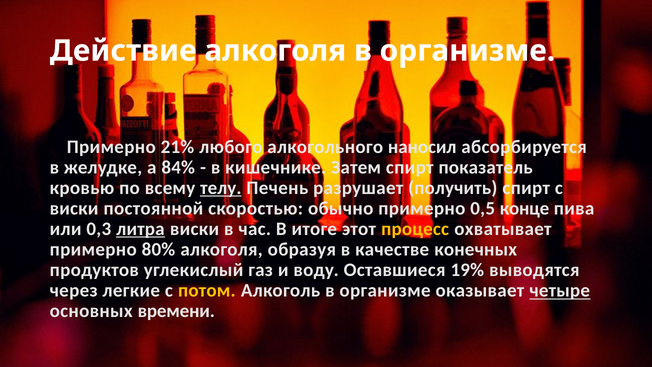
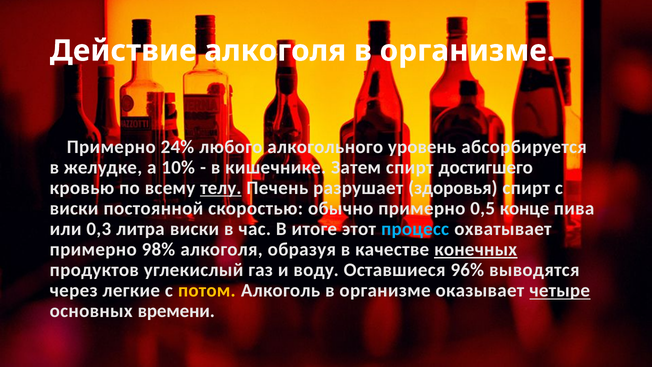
21%: 21% -> 24%
наносил: наносил -> уровень
84%: 84% -> 10%
показатель: показатель -> достигшего
получить: получить -> здоровья
литра underline: present -> none
процесс colour: yellow -> light blue
80%: 80% -> 98%
конечных underline: none -> present
19%: 19% -> 96%
